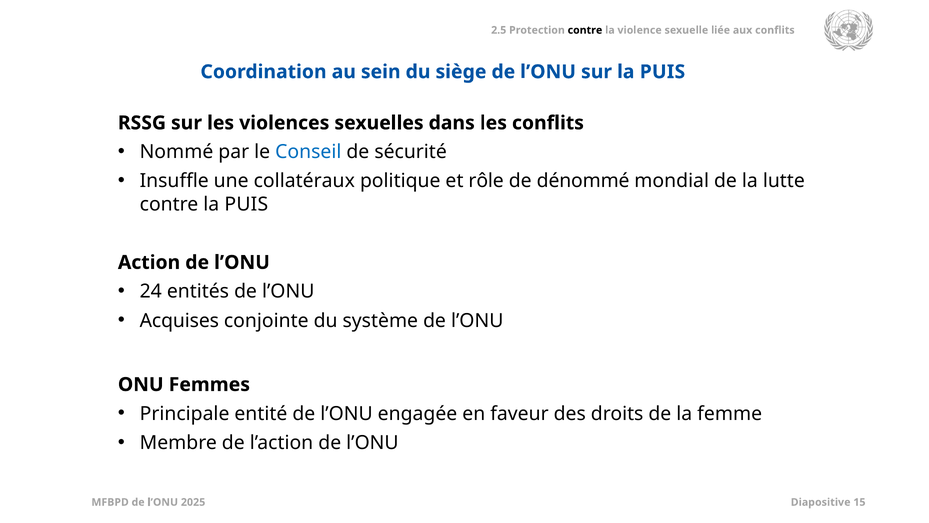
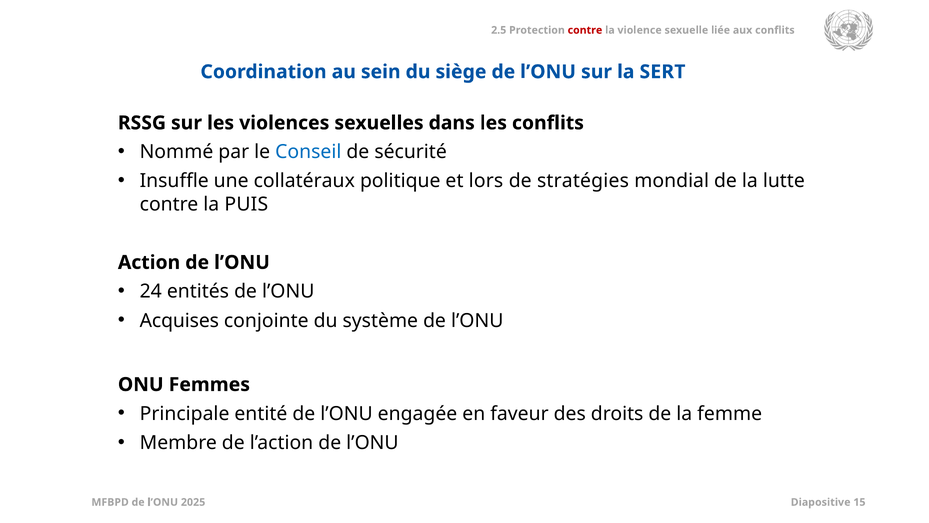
contre at (585, 30) colour: black -> red
sur la PUIS: PUIS -> SERT
rôle: rôle -> lors
dénommé: dénommé -> stratégies
